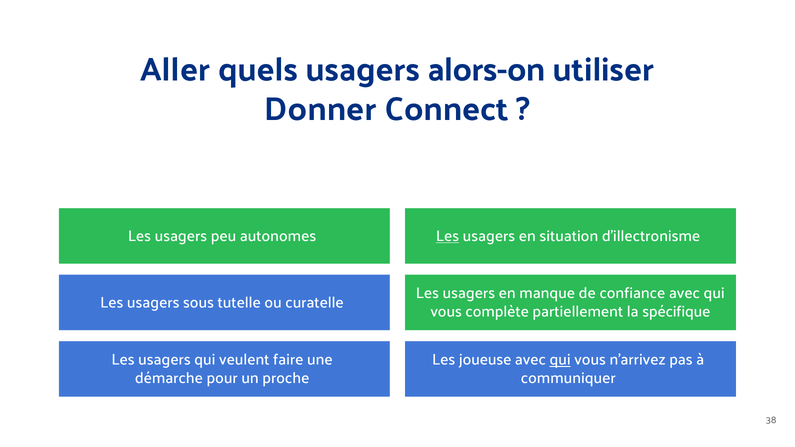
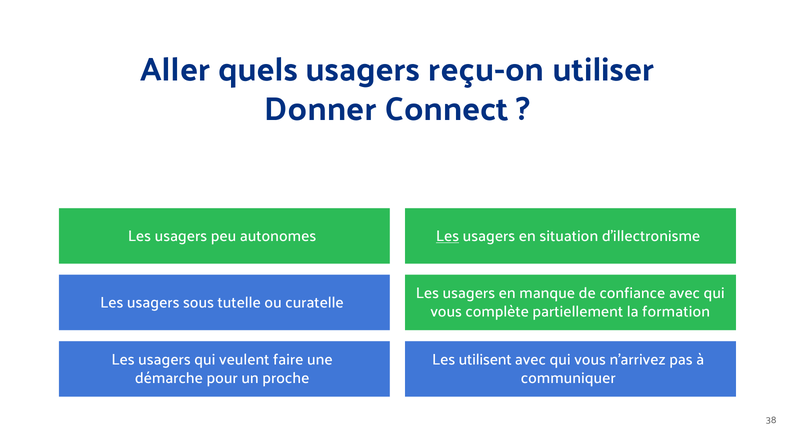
alors-on: alors-on -> reçu-on
spécifique: spécifique -> formation
joueuse: joueuse -> utilisent
qui at (560, 360) underline: present -> none
